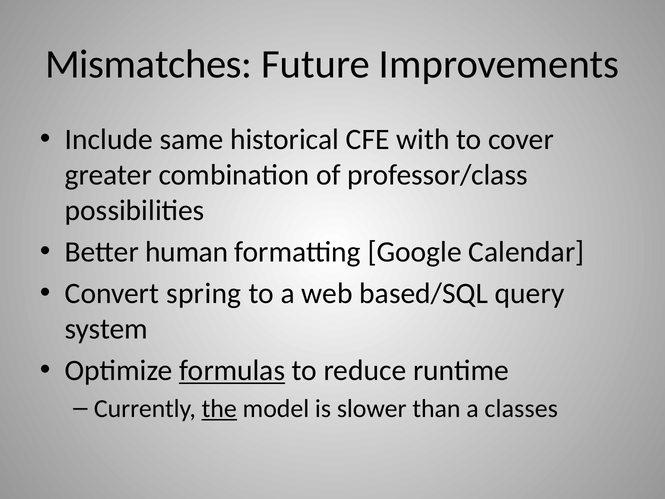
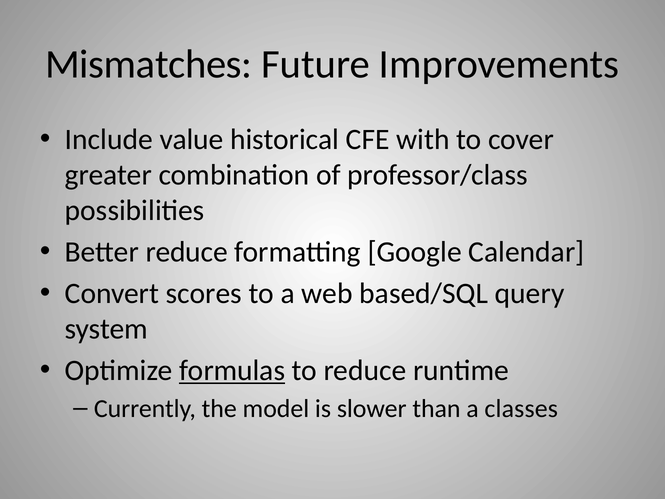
same: same -> value
Better human: human -> reduce
spring: spring -> scores
the underline: present -> none
